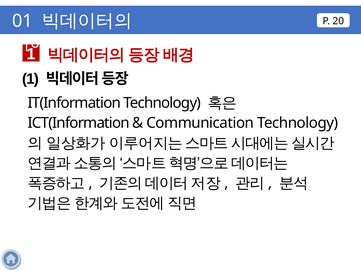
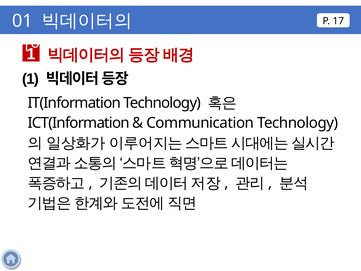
20: 20 -> 17
